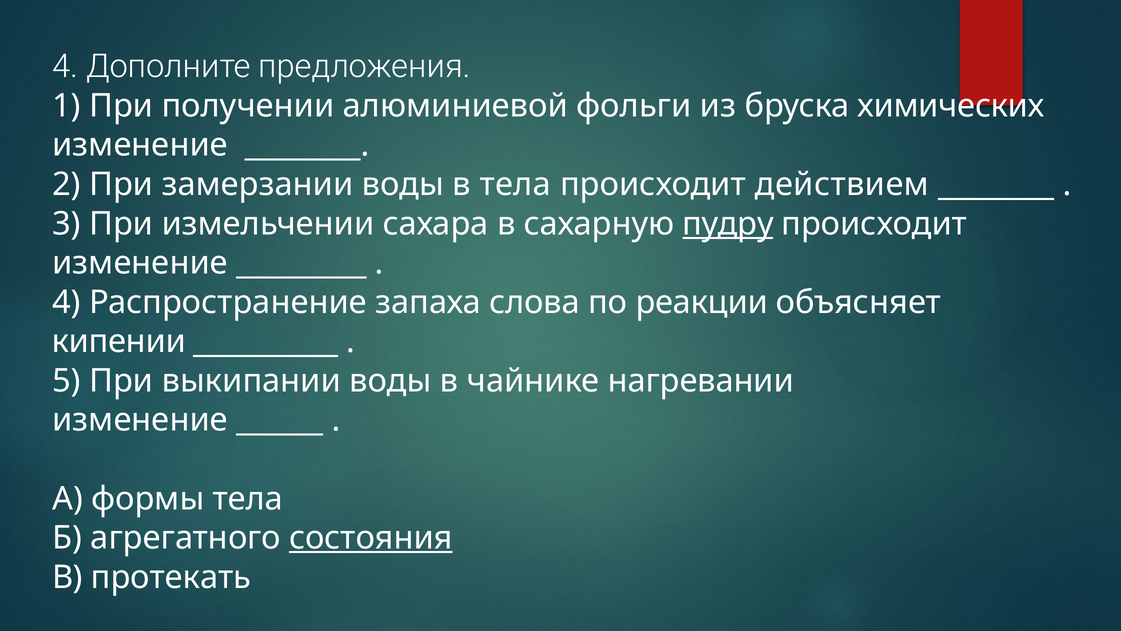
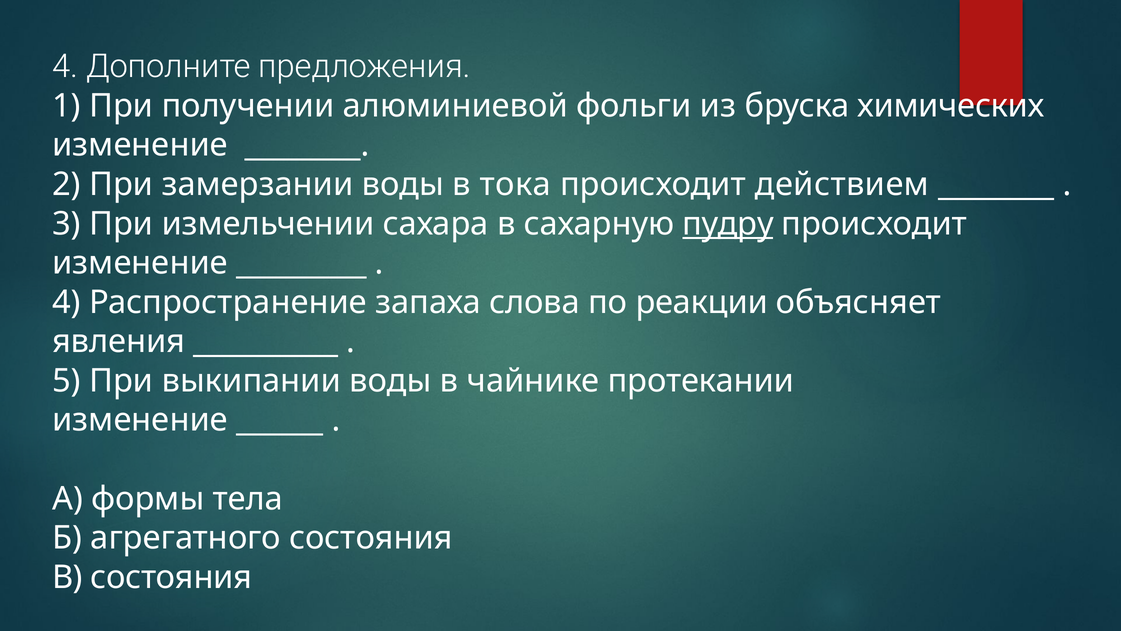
в тела: тела -> тока
кипении: кипении -> явления
нагревании: нагревании -> протекании
состояния at (371, 538) underline: present -> none
В протекать: протекать -> состояния
